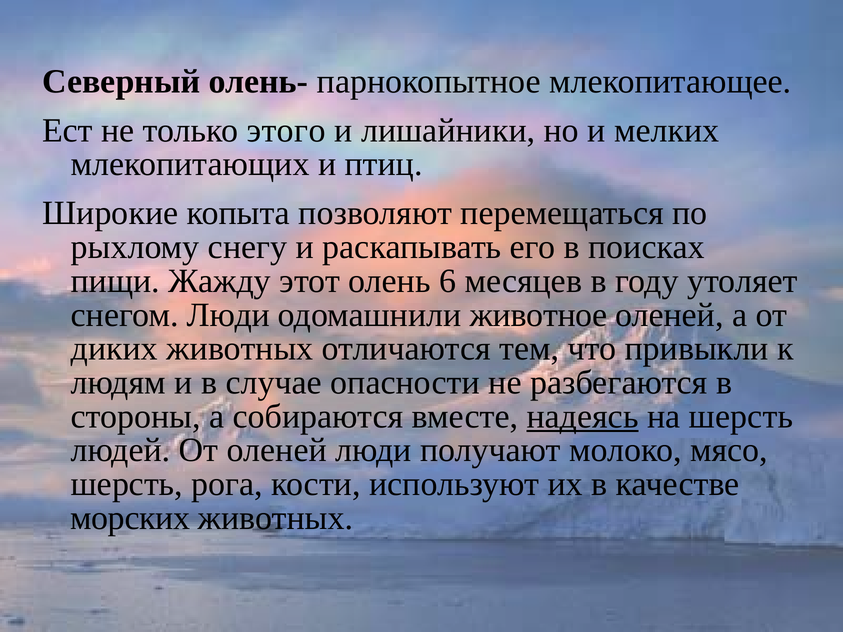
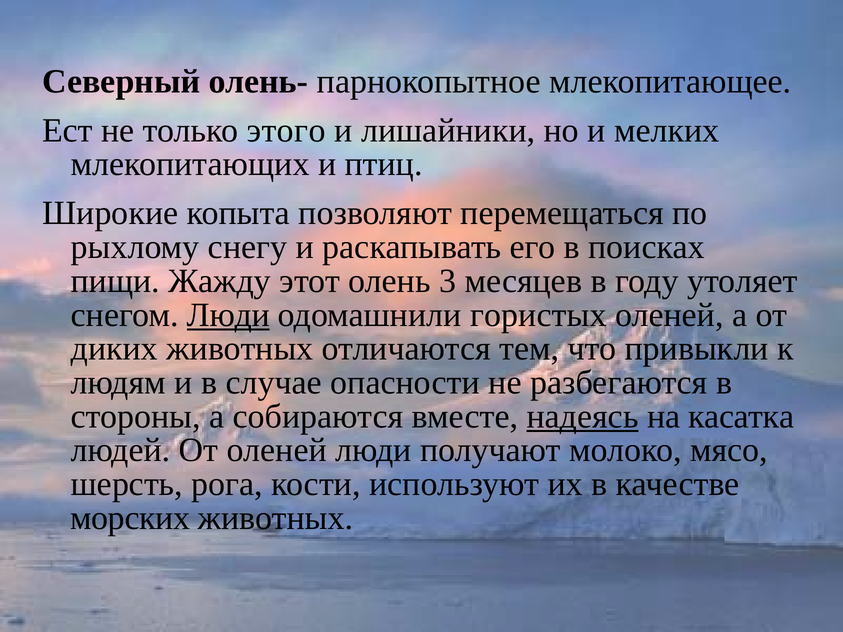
6: 6 -> 3
Люди at (228, 315) underline: none -> present
животное: животное -> гористых
на шерсть: шерсть -> касатка
